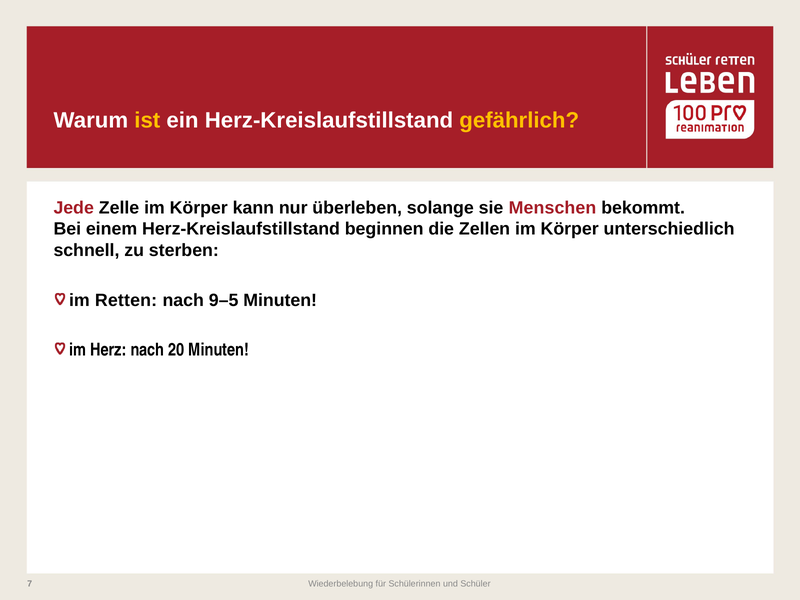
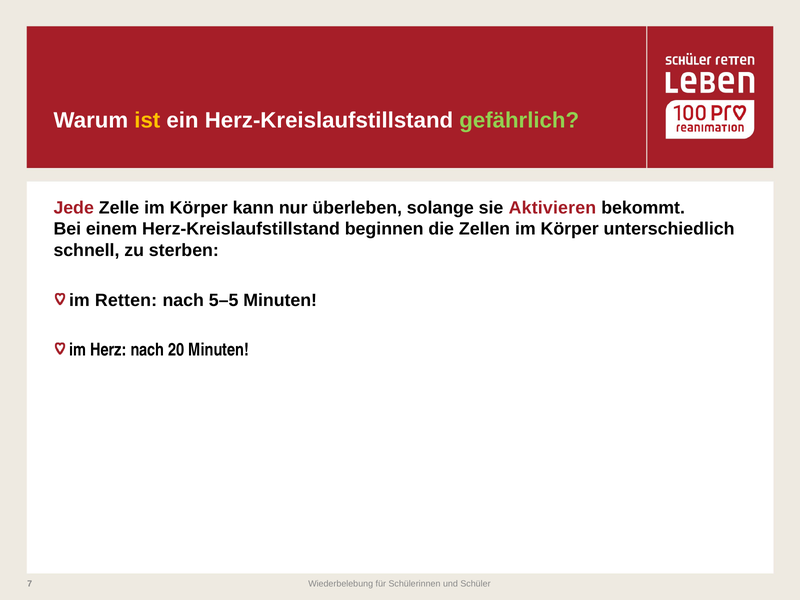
gefährlich colour: yellow -> light green
Menschen: Menschen -> Aktivieren
9–5: 9–5 -> 5–5
